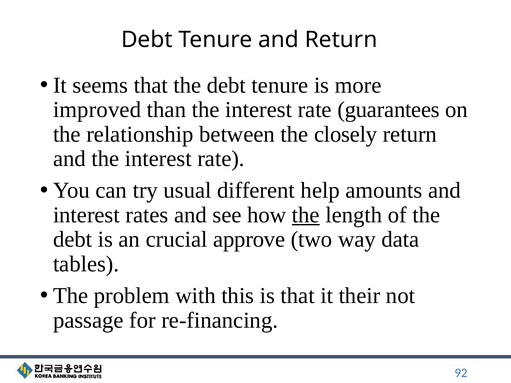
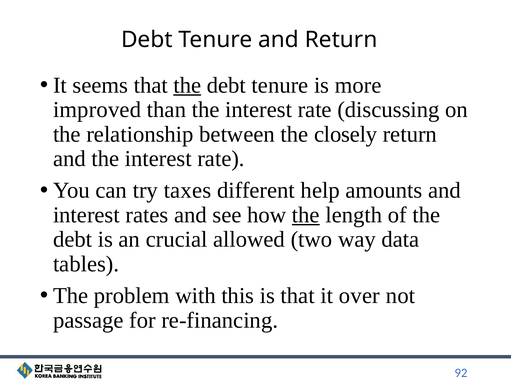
the at (187, 85) underline: none -> present
guarantees: guarantees -> discussing
usual: usual -> taxes
approve: approve -> allowed
their: their -> over
